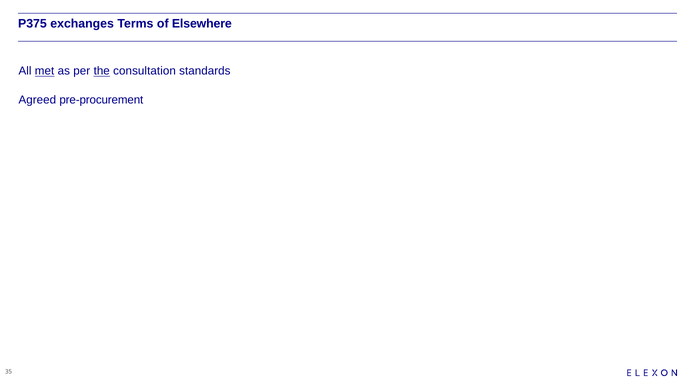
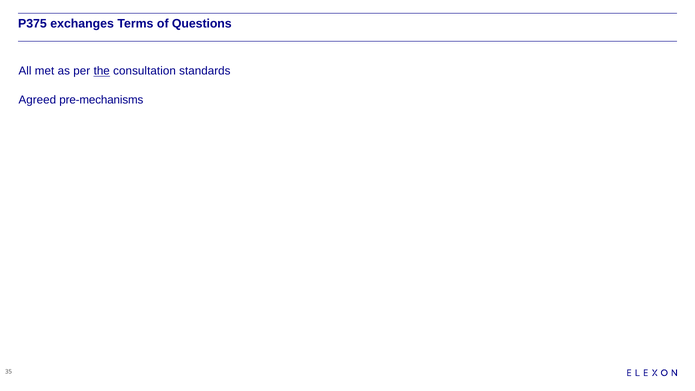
Elsewhere: Elsewhere -> Questions
met underline: present -> none
pre-procurement: pre-procurement -> pre-mechanisms
